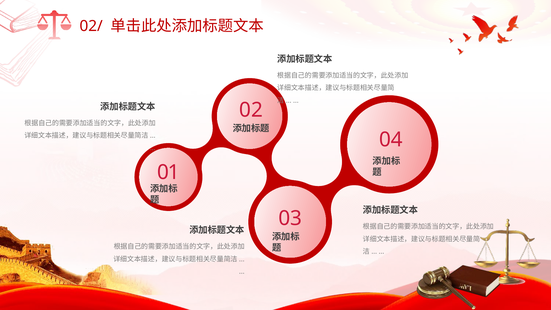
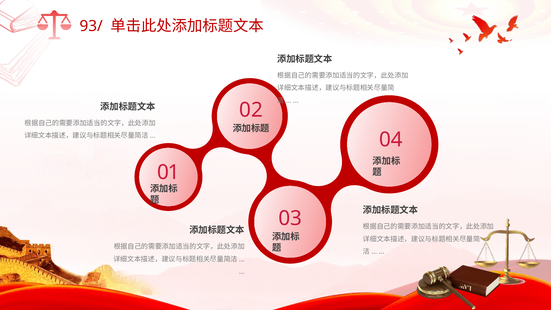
02/: 02/ -> 93/
